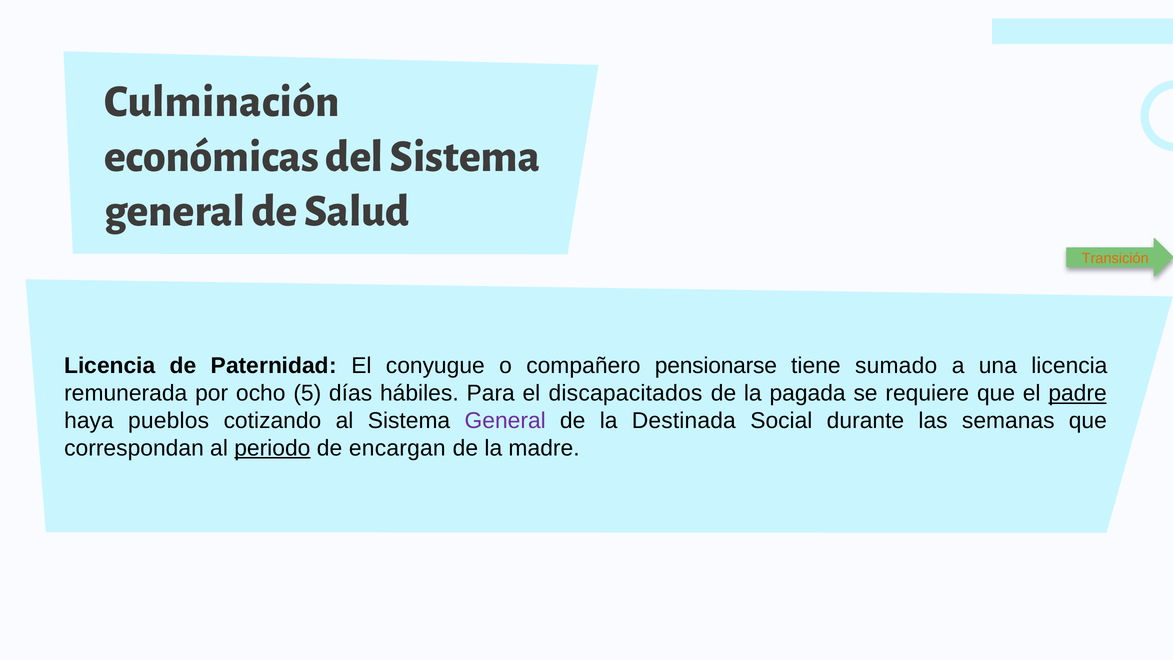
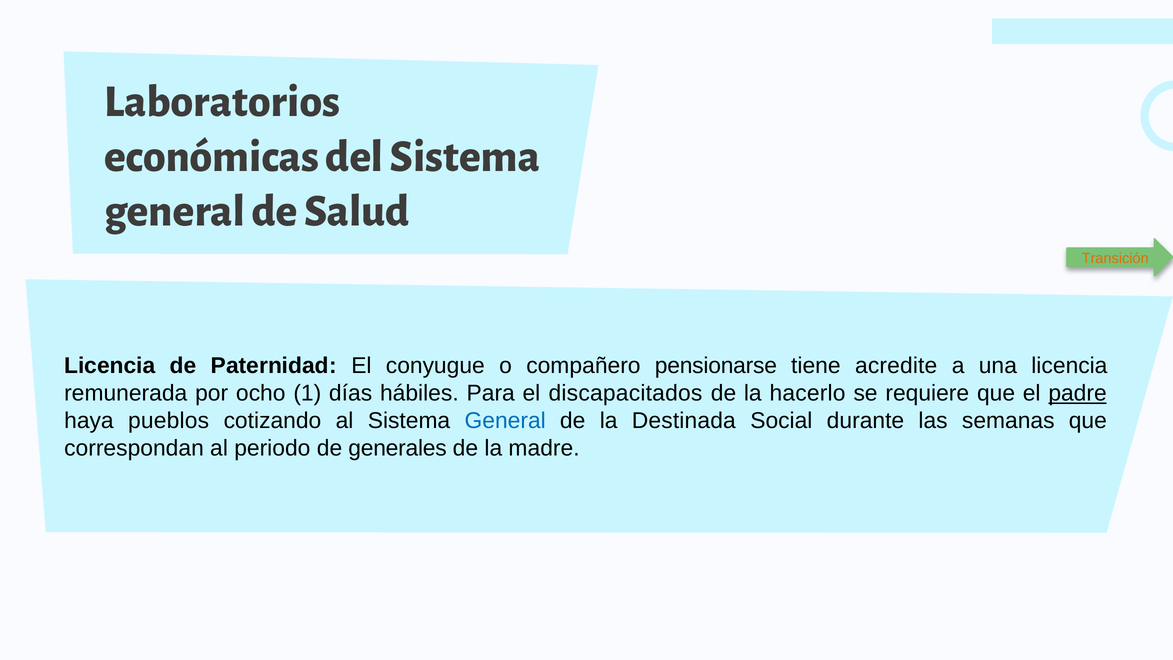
Culminación: Culminación -> Laboratorios
sumado: sumado -> acredite
5: 5 -> 1
pagada: pagada -> hacerlo
General at (505, 421) colour: purple -> blue
periodo underline: present -> none
encargan: encargan -> generales
